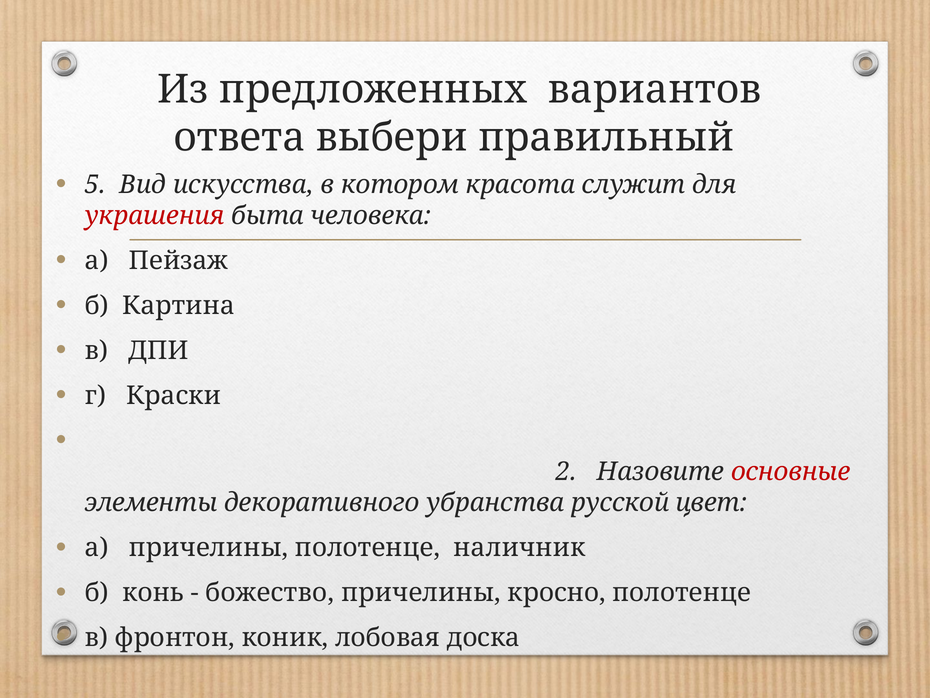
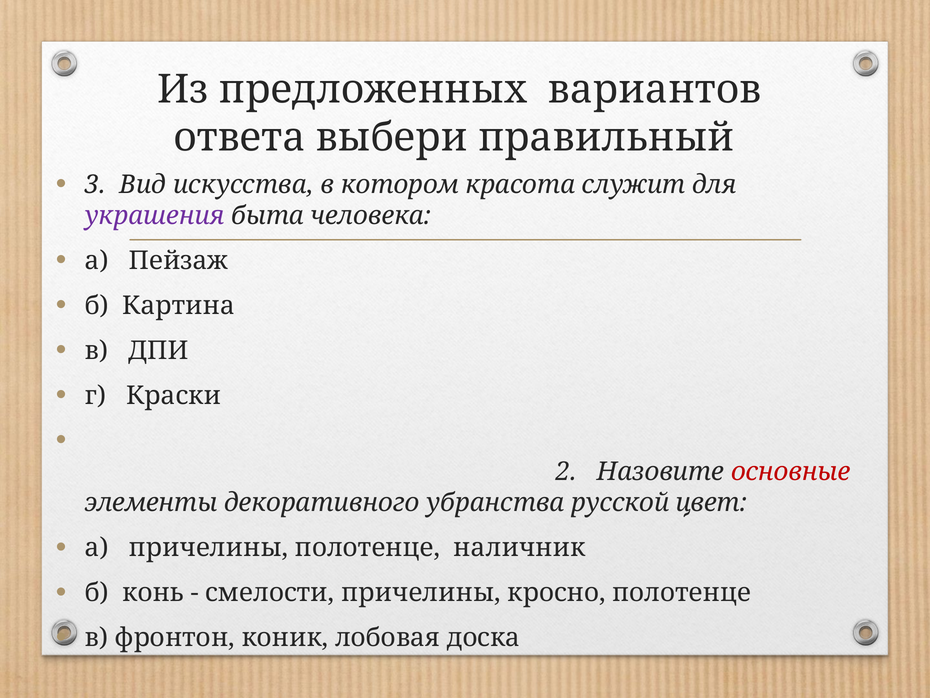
5: 5 -> 3
украшения colour: red -> purple
божество: божество -> смелости
